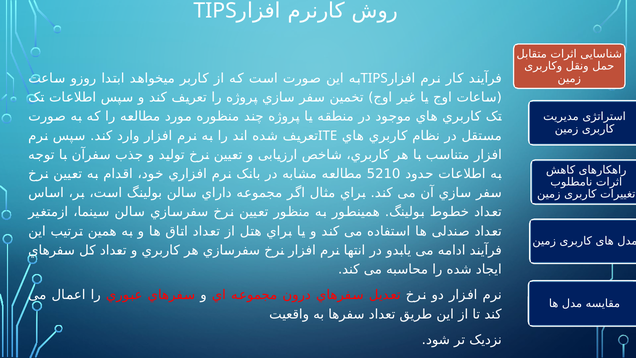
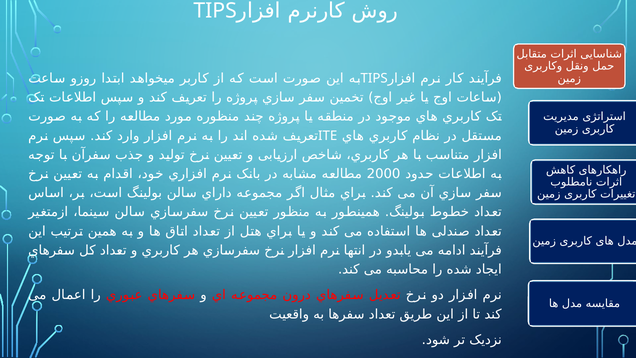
5210: 5210 -> 2000
